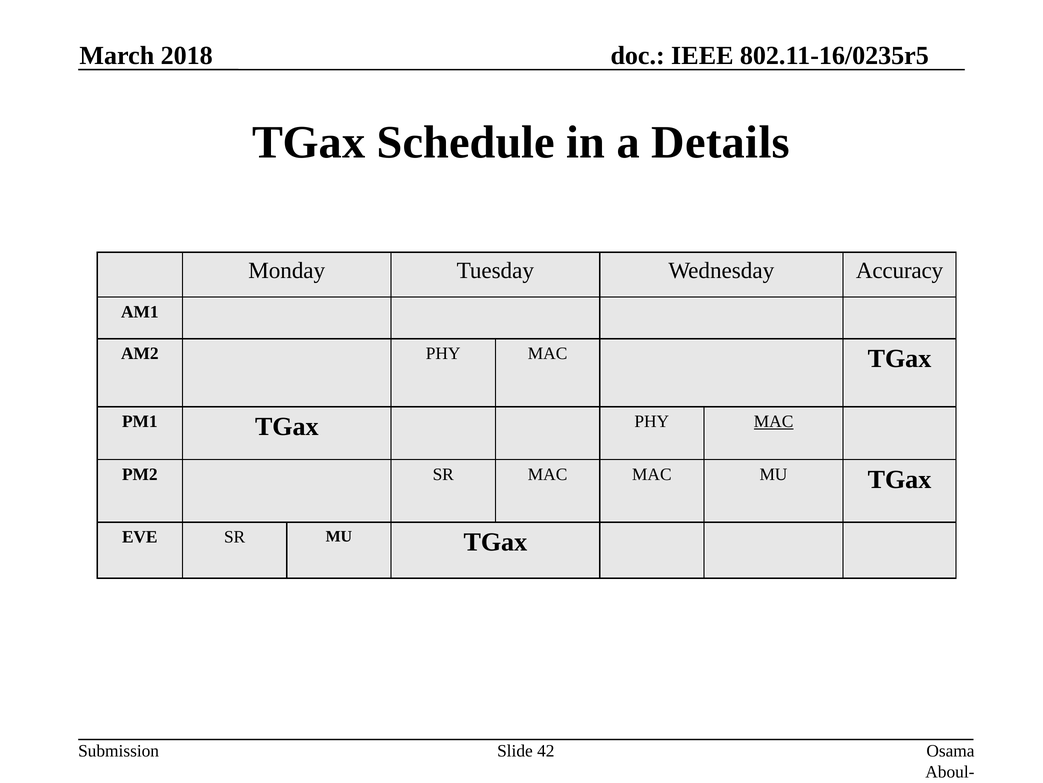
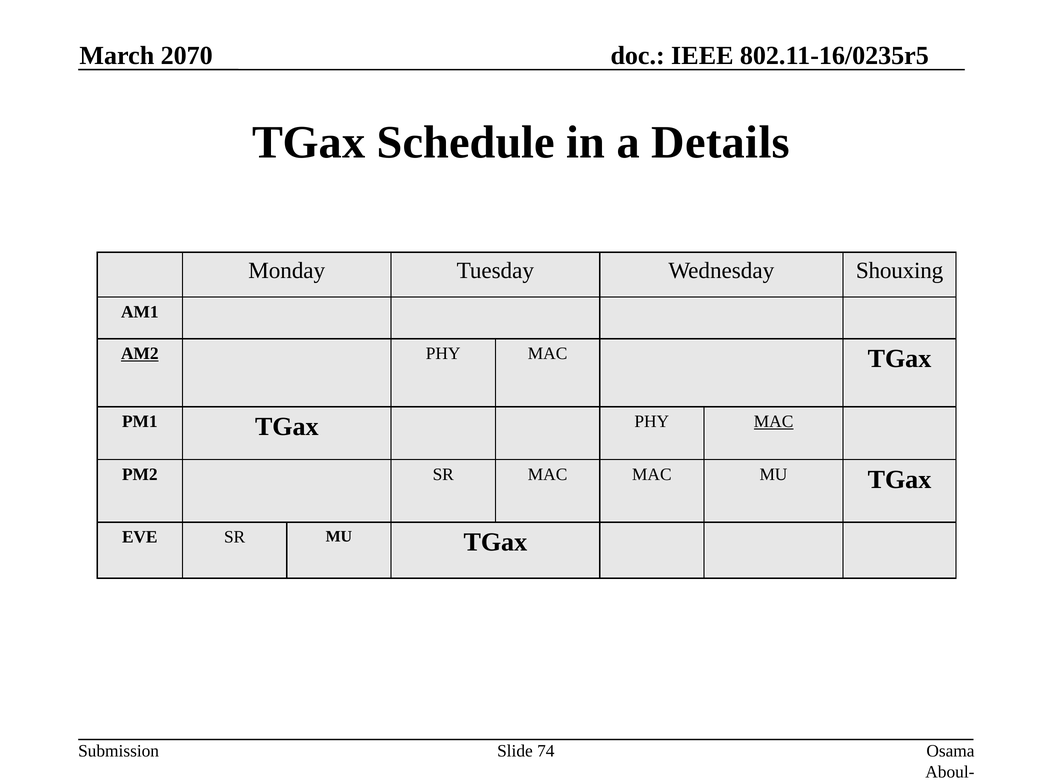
2018: 2018 -> 2070
Accuracy: Accuracy -> Shouxing
AM2 underline: none -> present
42: 42 -> 74
